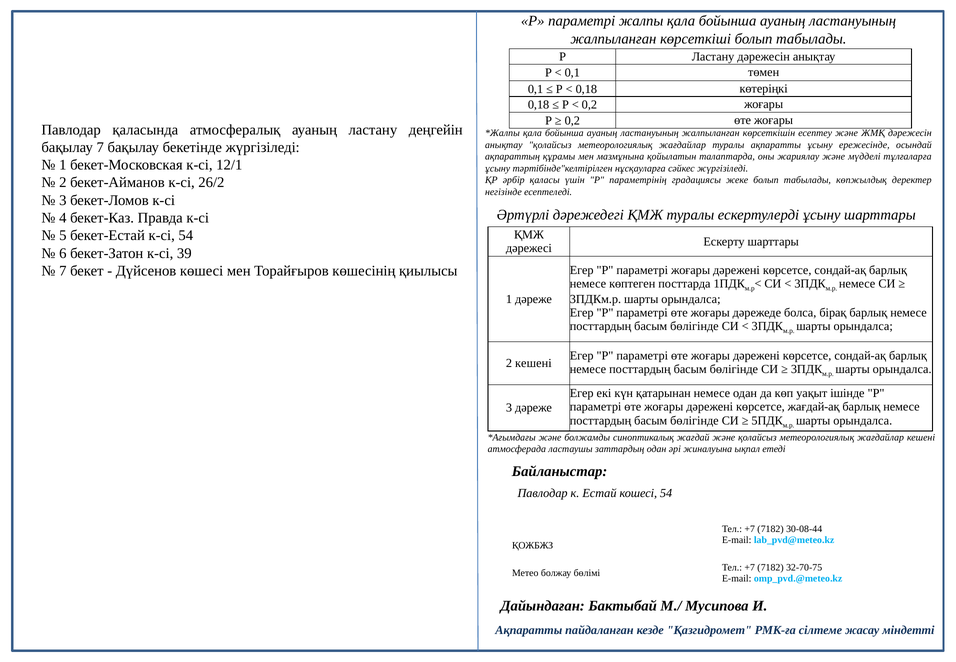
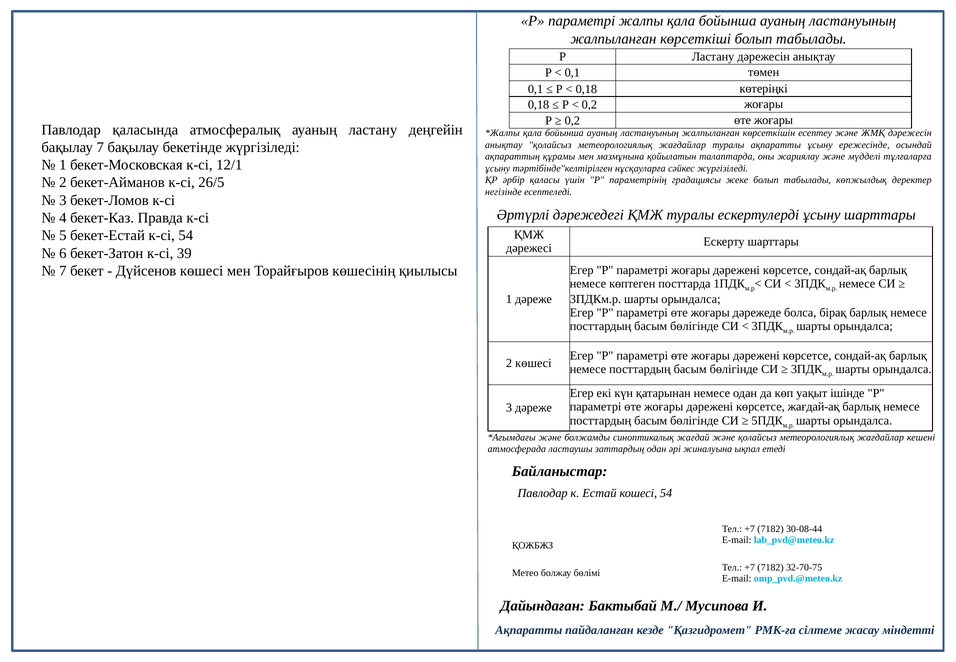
26/2: 26/2 -> 26/5
2 кешені: кешені -> көшесі
